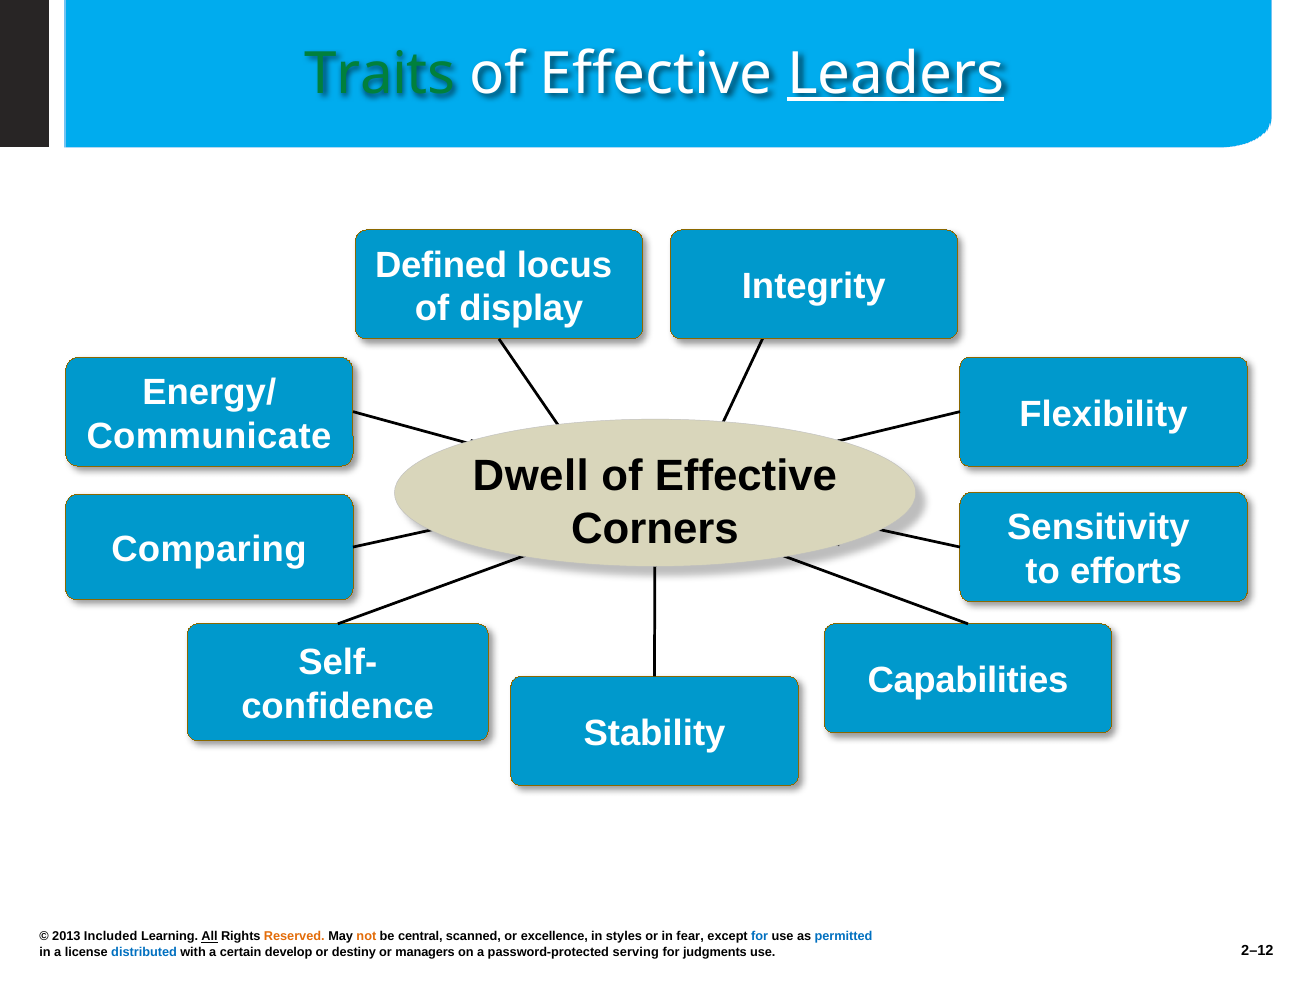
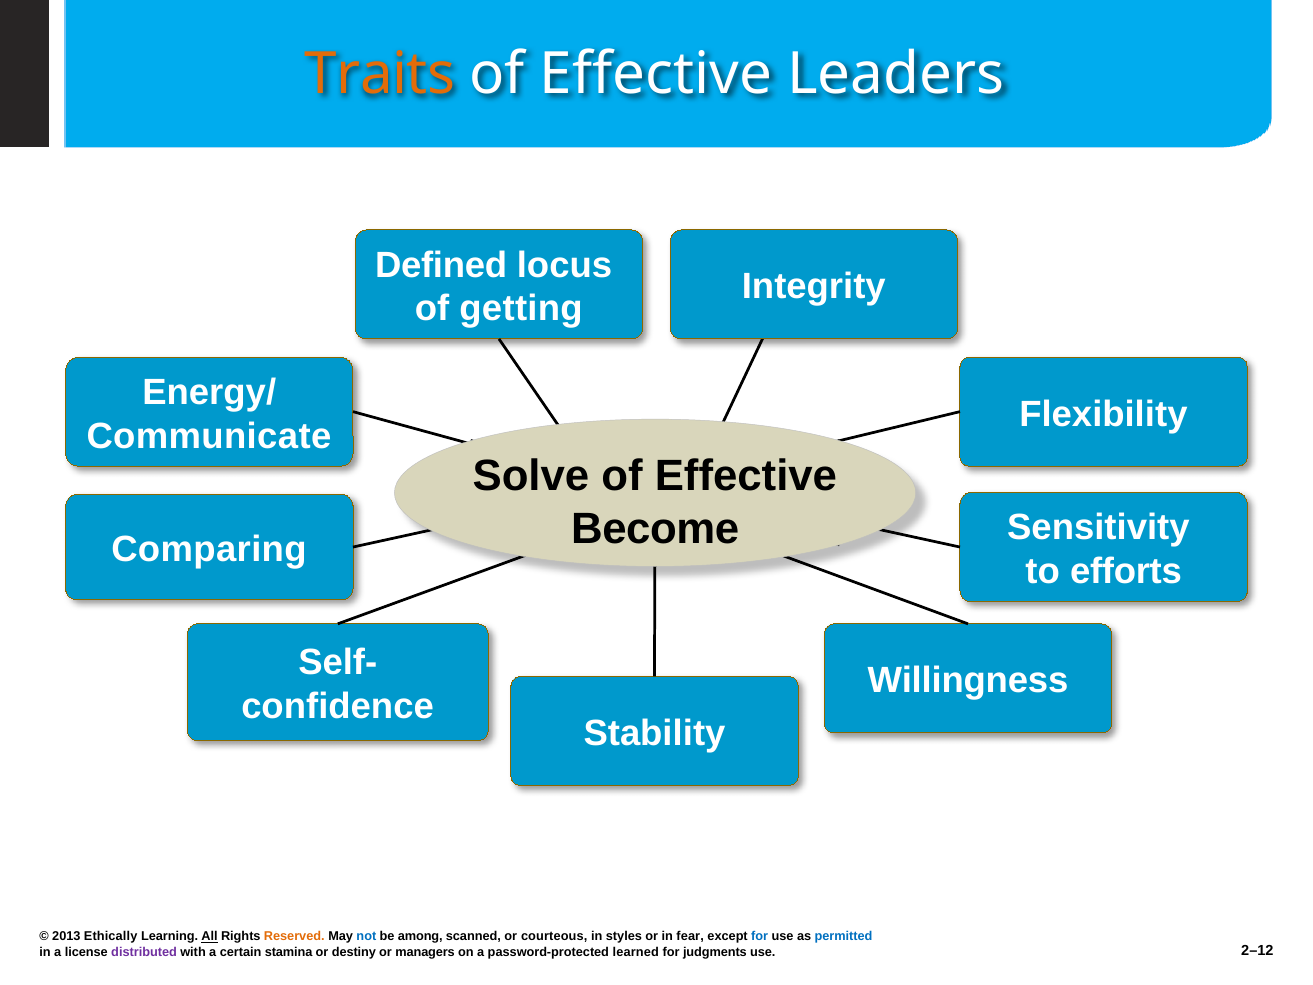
Traits colour: green -> orange
Leaders underline: present -> none
display: display -> getting
Dwell: Dwell -> Solve
Corners: Corners -> Become
Capabilities: Capabilities -> Willingness
Included: Included -> Ethically
not colour: orange -> blue
central: central -> among
excellence: excellence -> courteous
distributed colour: blue -> purple
develop: develop -> stamina
serving: serving -> learned
